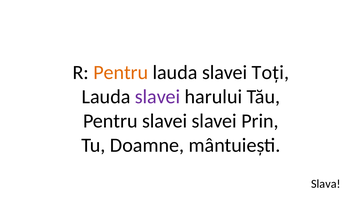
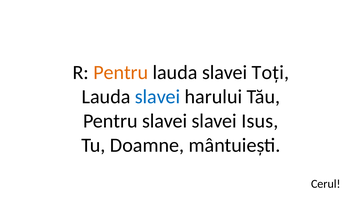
slavei at (158, 97) colour: purple -> blue
Prin: Prin -> Isus
Slava: Slava -> Cerul
